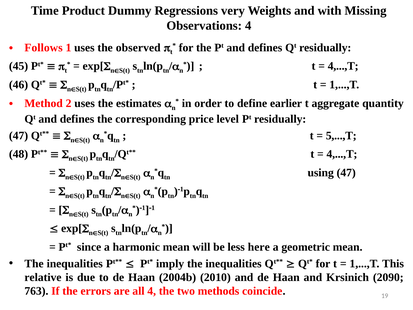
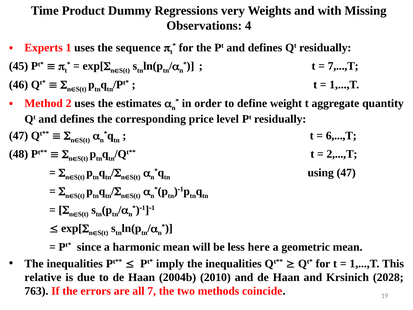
Follows: Follows -> Experts
observed: observed -> sequence
4,...,T at (343, 66): 4,...,T -> 7,...,T
earlier: earlier -> weight
5,...,T: 5,...,T -> 6,...,T
4,...,T at (342, 154): 4,...,T -> 2,...,T
2090: 2090 -> 2028
all 4: 4 -> 7
